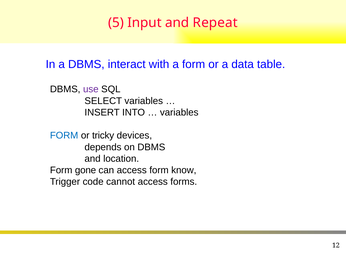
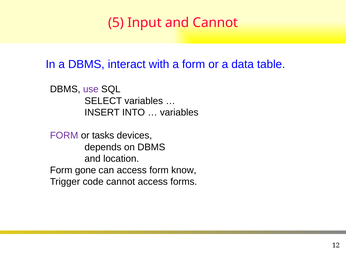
and Repeat: Repeat -> Cannot
FORM at (64, 135) colour: blue -> purple
tricky: tricky -> tasks
